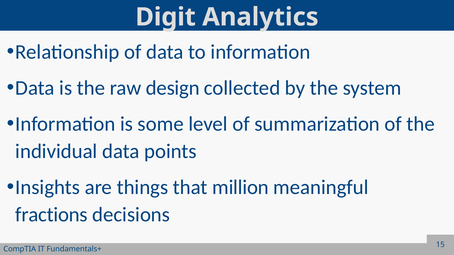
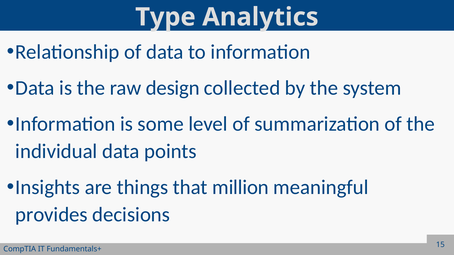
Digit: Digit -> Type
fractions: fractions -> provides
